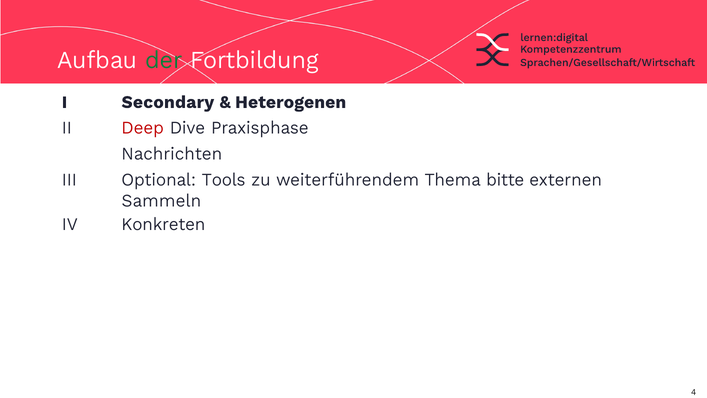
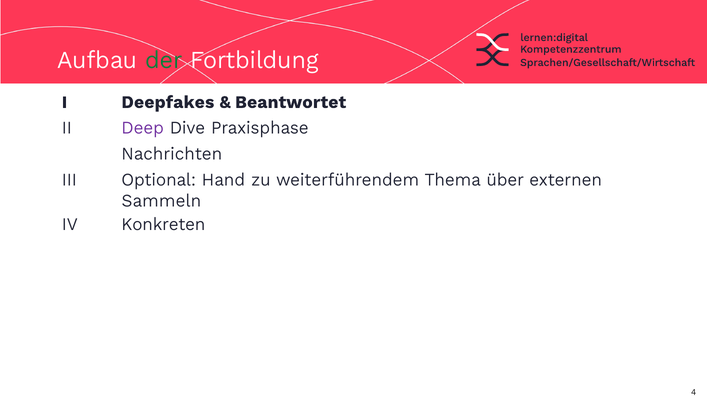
Secondary: Secondary -> Deepfakes
Heterogenen: Heterogenen -> Beantwortet
Deep colour: red -> purple
Tools: Tools -> Hand
bitte: bitte -> über
